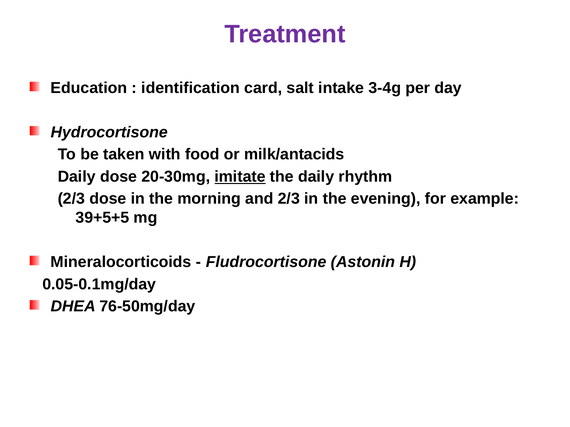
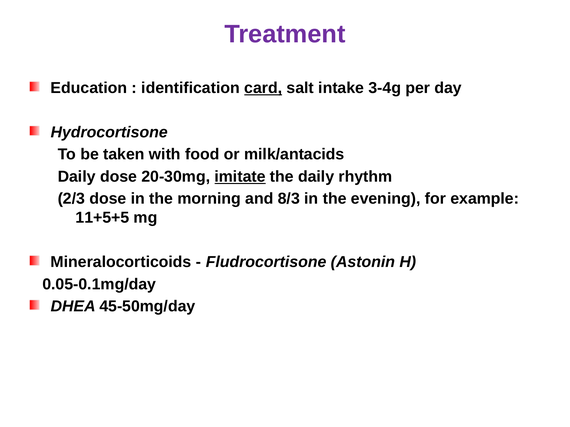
card underline: none -> present
and 2/3: 2/3 -> 8/3
39+5+5: 39+5+5 -> 11+5+5
76-50mg/day: 76-50mg/day -> 45-50mg/day
